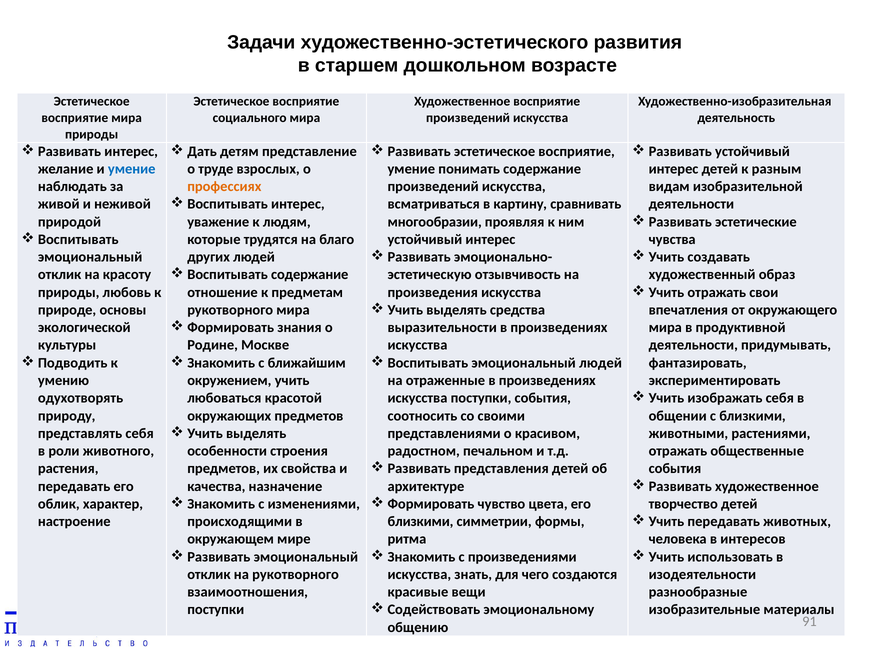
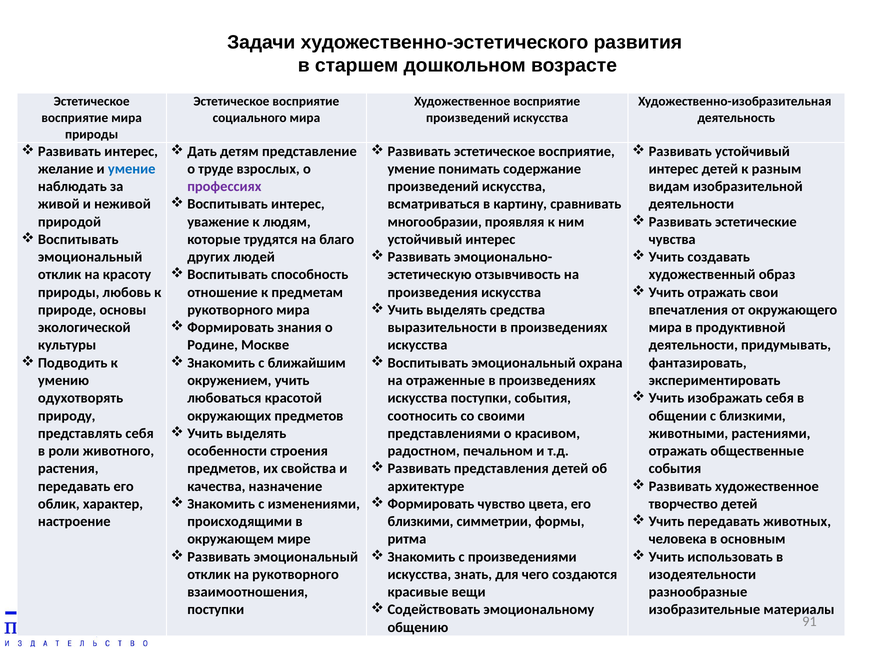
профессиях colour: orange -> purple
содержание at (310, 275): содержание -> способность
эмоциональный людей: людей -> охрана
интересов: интересов -> основным
